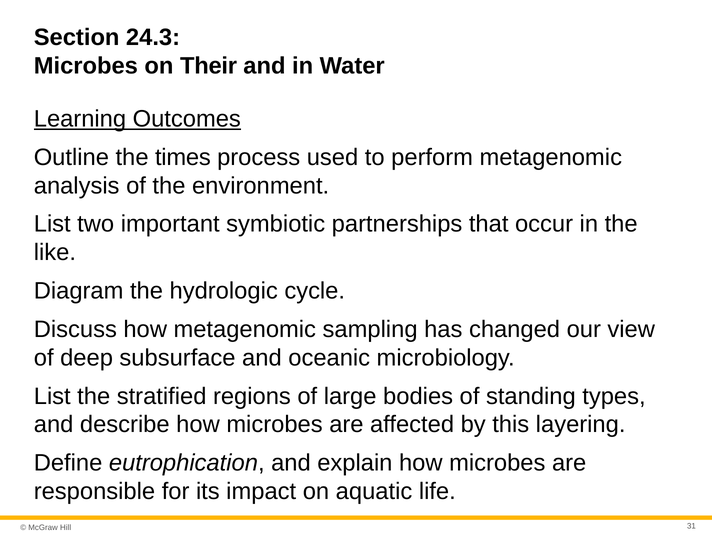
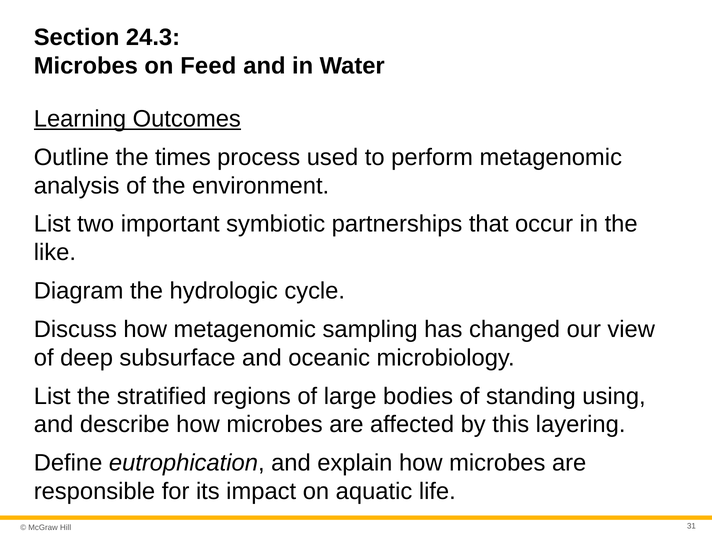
Their: Their -> Feed
types: types -> using
